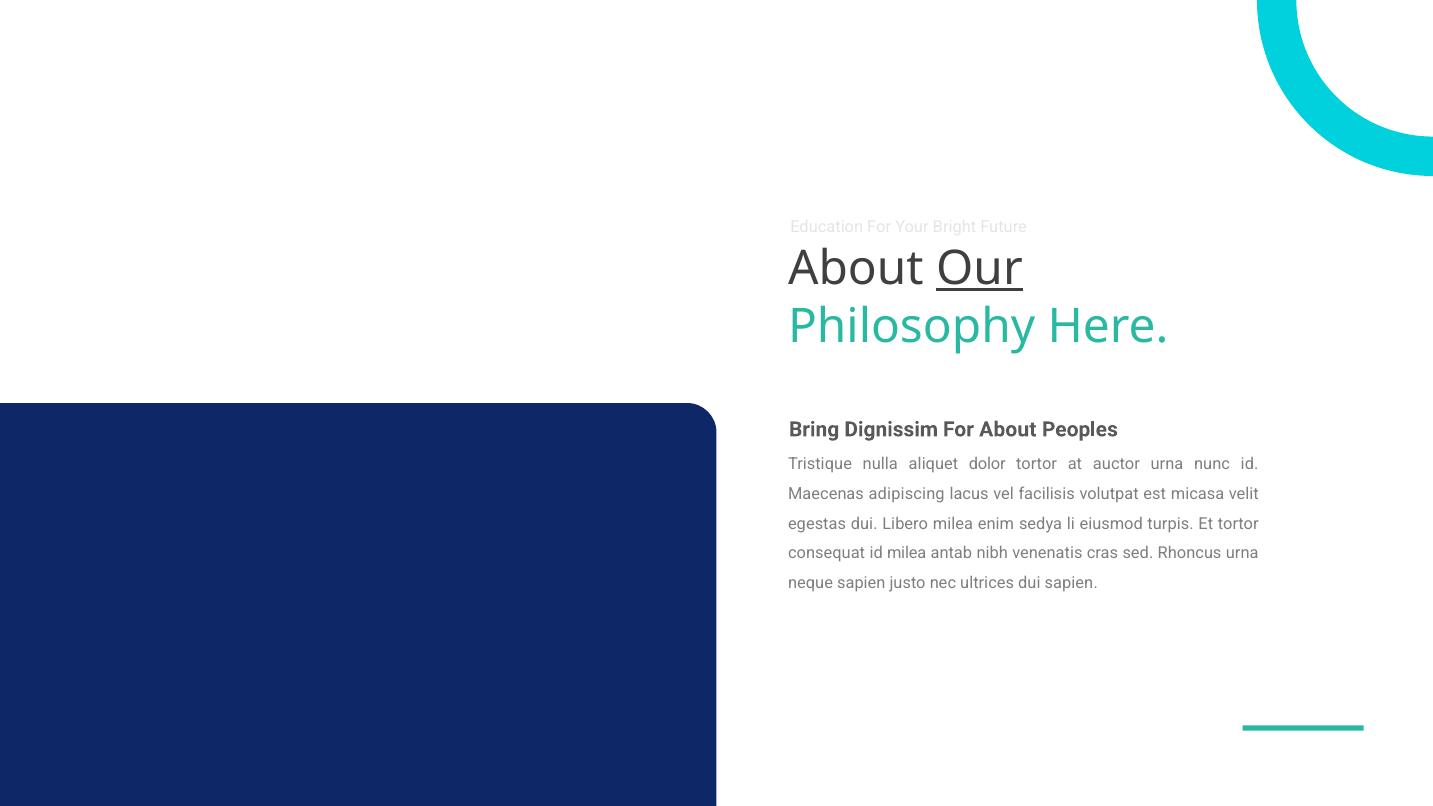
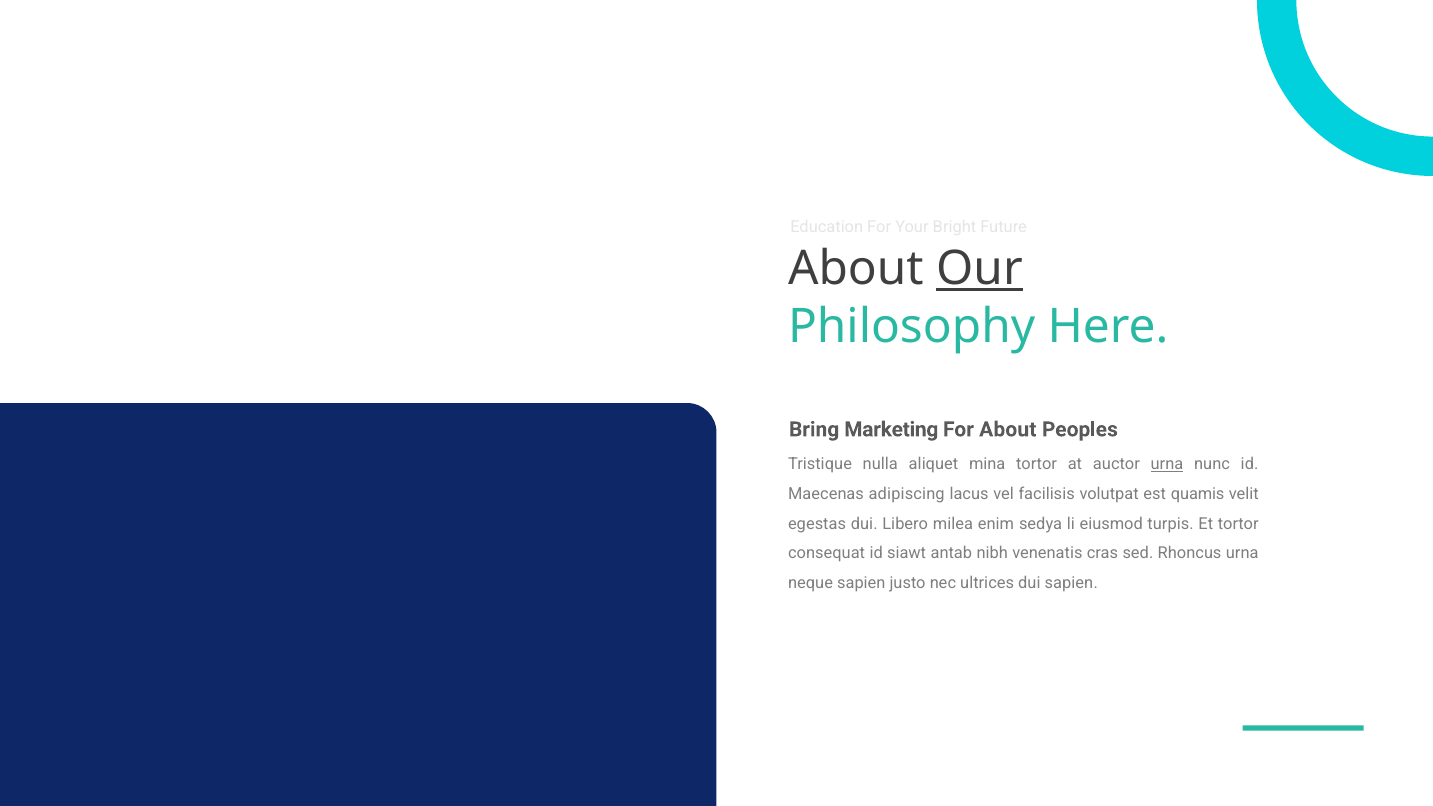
Dignissim: Dignissim -> Marketing
dolor: dolor -> mina
urna at (1167, 465) underline: none -> present
micasa: micasa -> quamis
id milea: milea -> siawt
